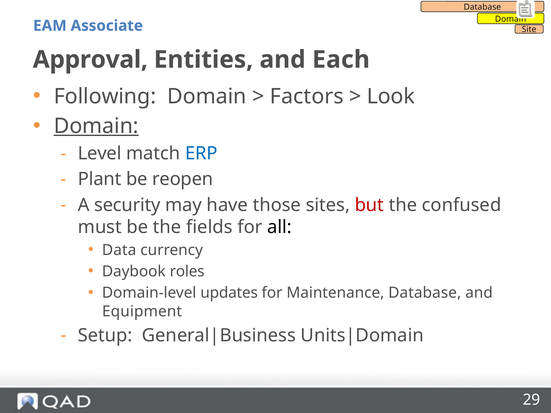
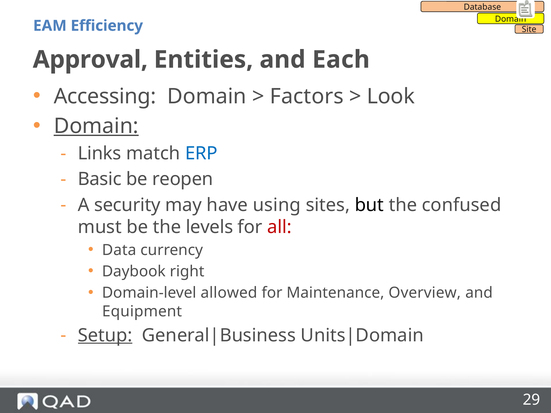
Associate: Associate -> Efficiency
Following: Following -> Accessing
Level: Level -> Links
Plant: Plant -> Basic
those: those -> using
but colour: red -> black
fields: fields -> levels
all colour: black -> red
roles: roles -> right
updates: updates -> allowed
Maintenance Database: Database -> Overview
Setup underline: none -> present
